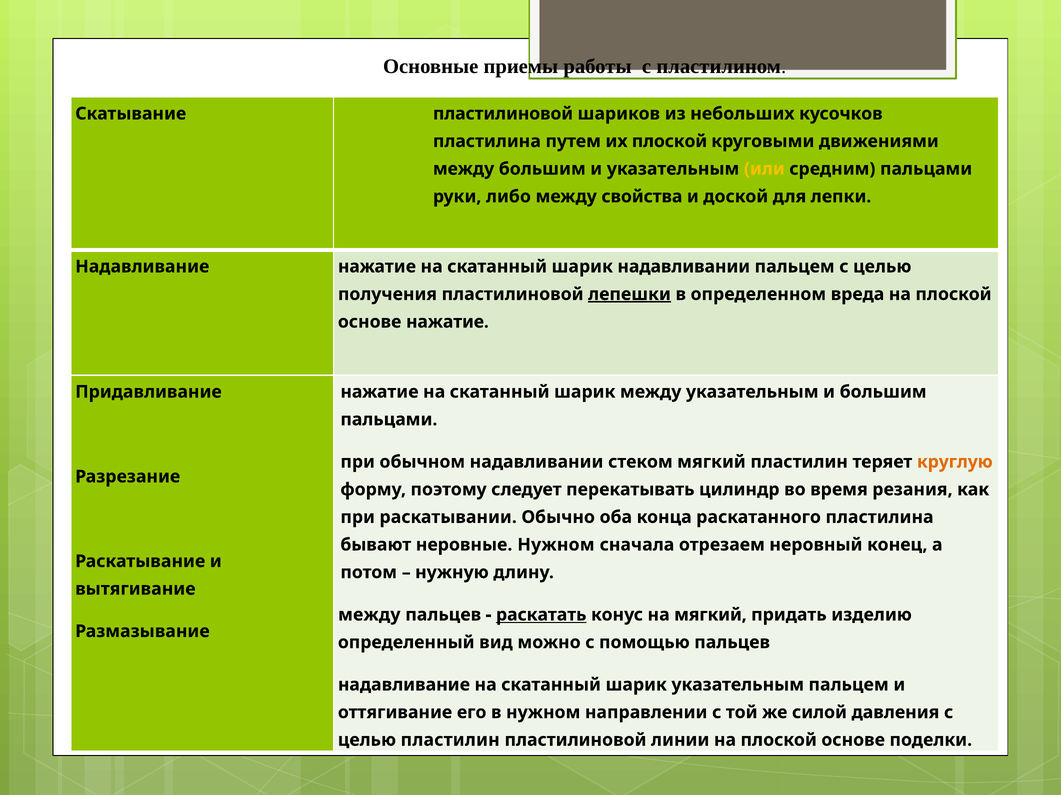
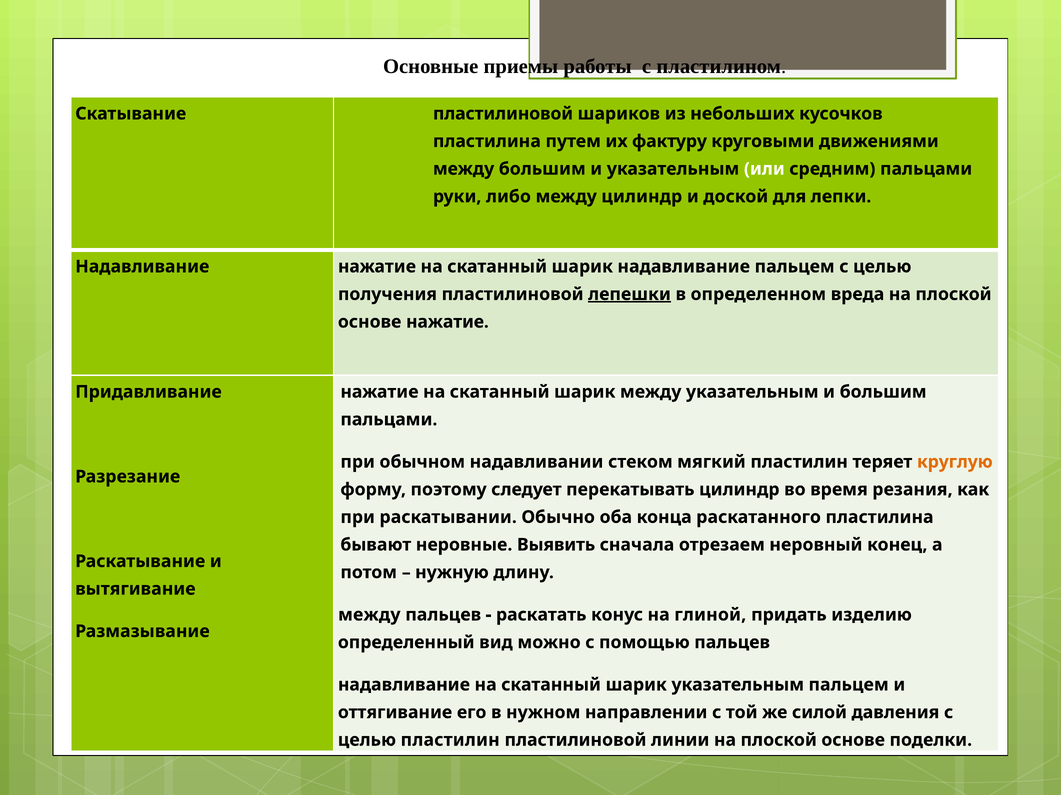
их плоской: плоской -> фактуру
или colour: yellow -> white
между свойства: свойства -> цилиндр
шарик надавливании: надавливании -> надавливание
неровные Нужном: Нужном -> Выявить
раскатать underline: present -> none
на мягкий: мягкий -> глиной
